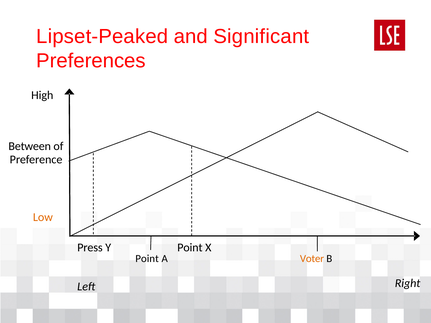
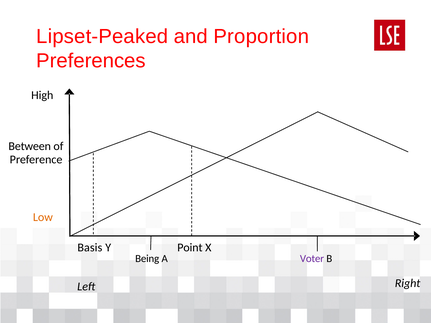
Significant: Significant -> Proportion
Press: Press -> Basis
Point at (147, 259): Point -> Being
Voter colour: orange -> purple
